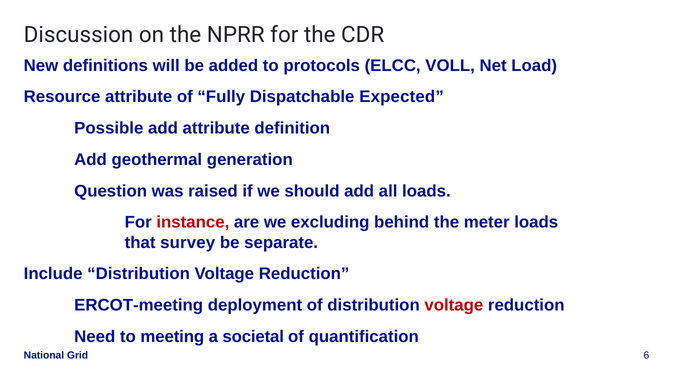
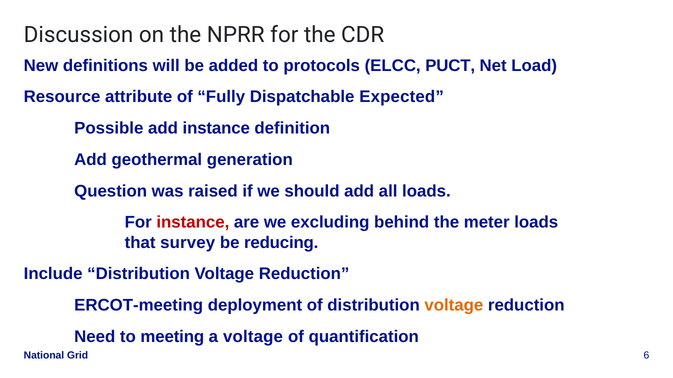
VOLL: VOLL -> PUCT
add attribute: attribute -> instance
separate: separate -> reducing
voltage at (454, 306) colour: red -> orange
a societal: societal -> voltage
